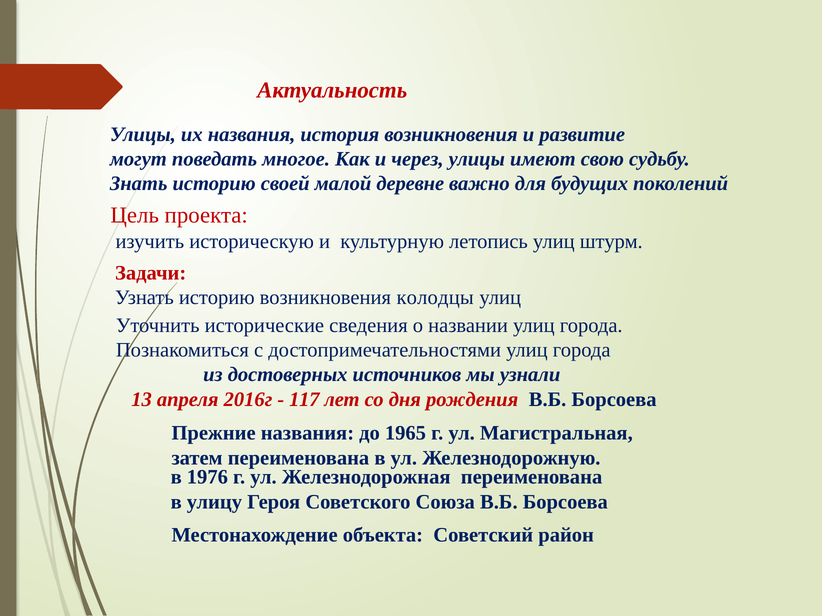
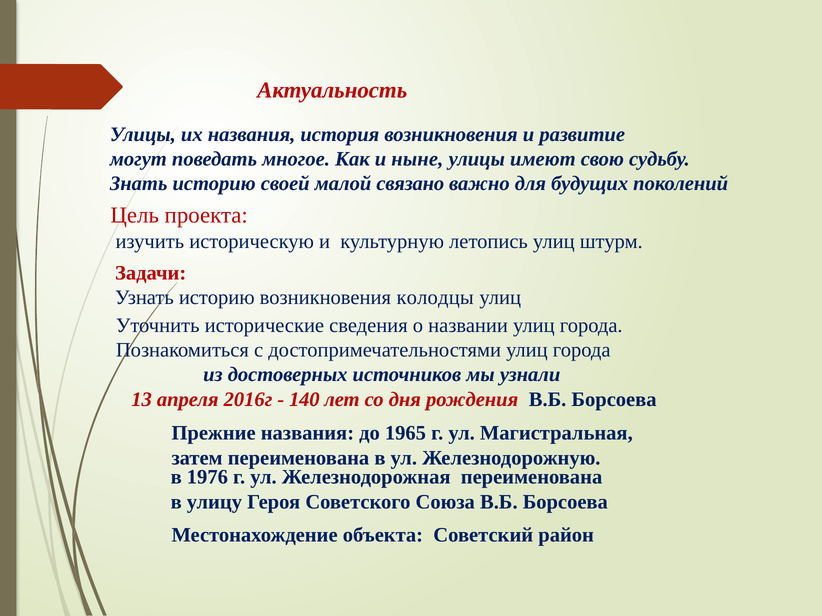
через: через -> ныне
деревне: деревне -> связано
117: 117 -> 140
